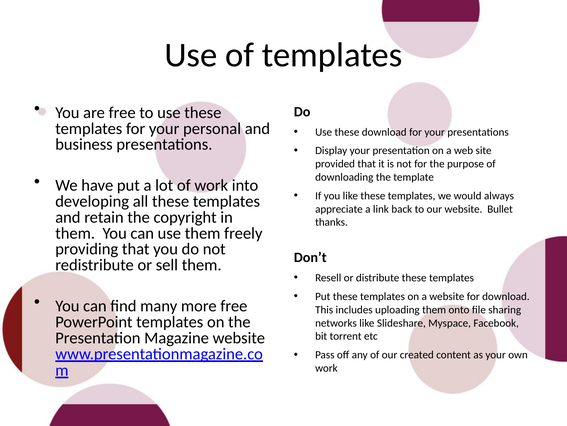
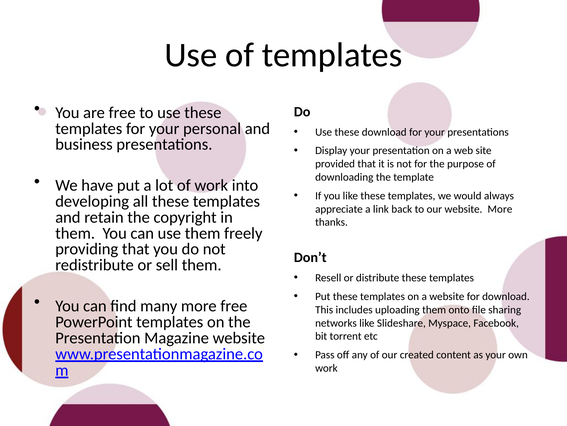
website Bullet: Bullet -> More
